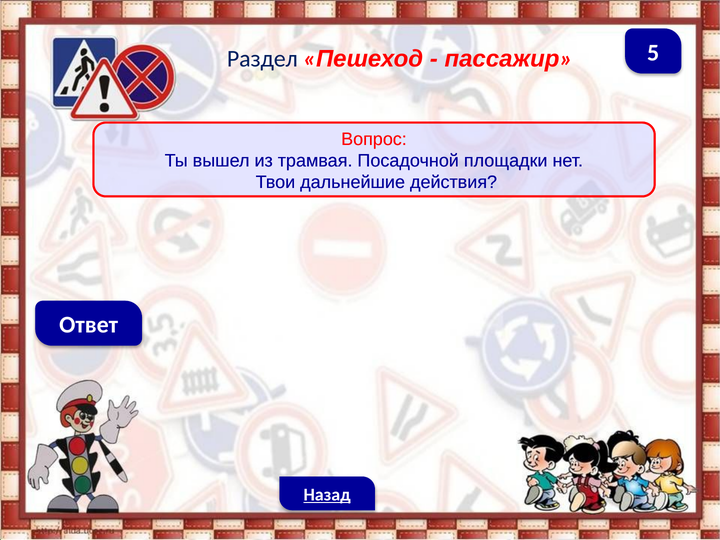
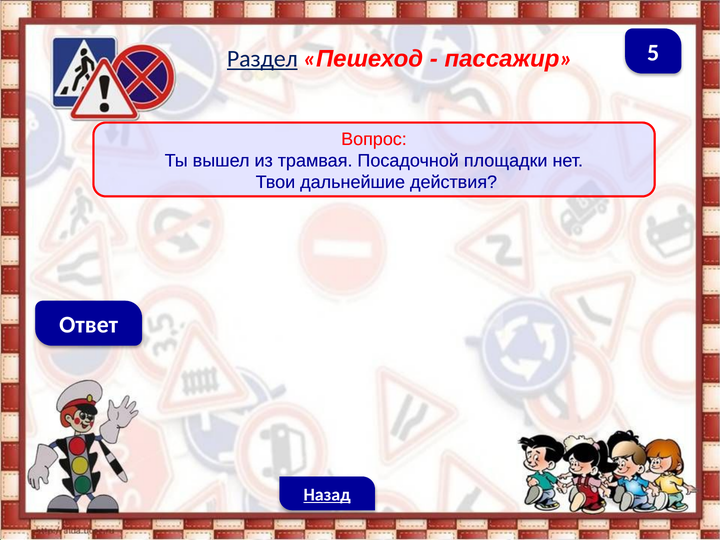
Раздел underline: none -> present
